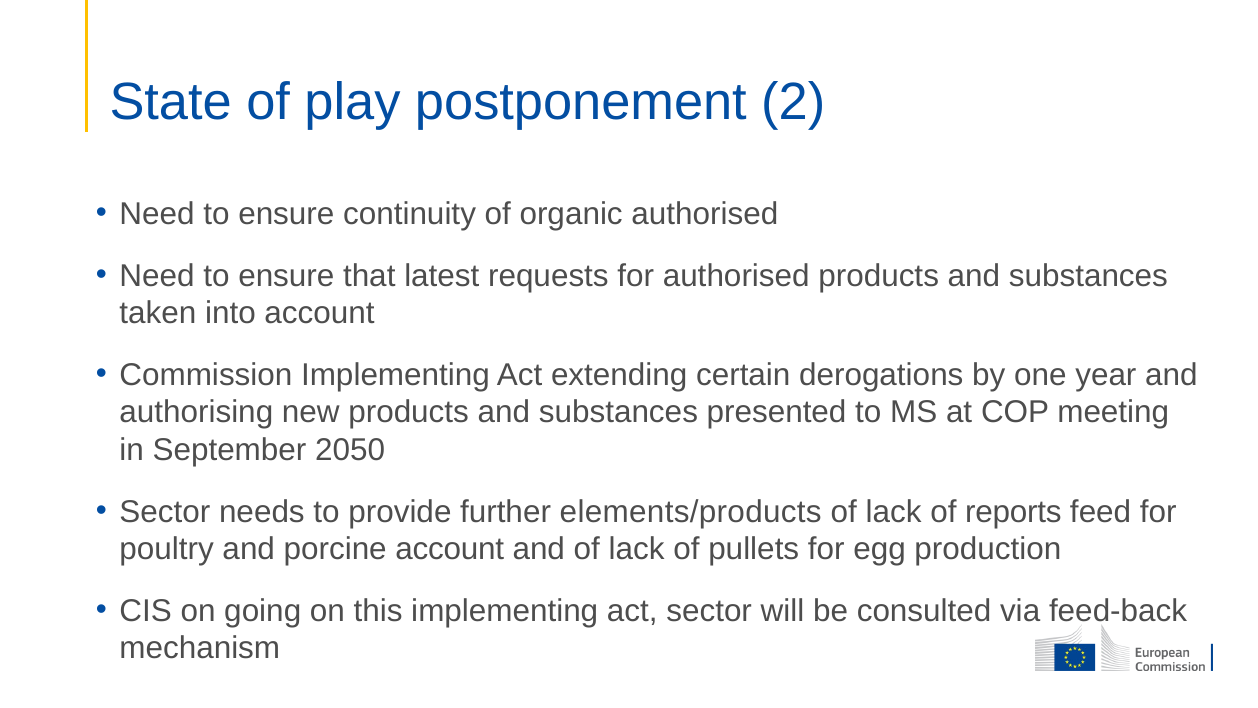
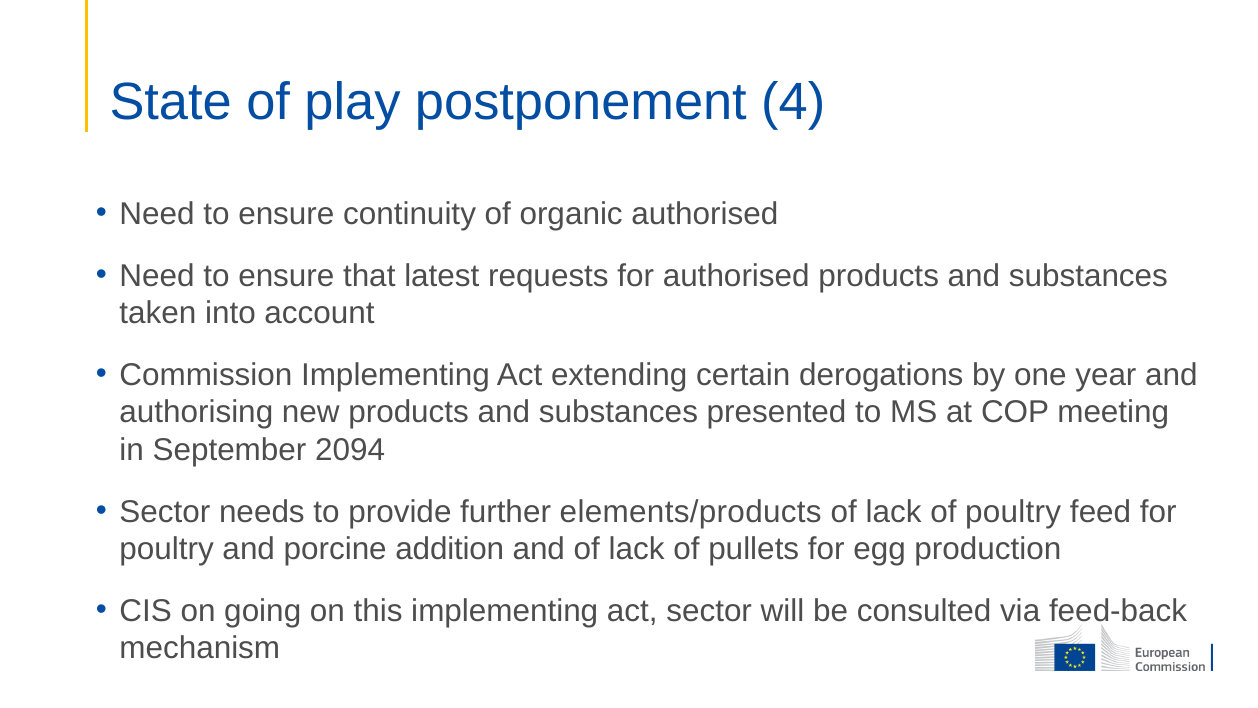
2: 2 -> 4
2050: 2050 -> 2094
of reports: reports -> poultry
porcine account: account -> addition
